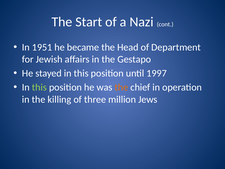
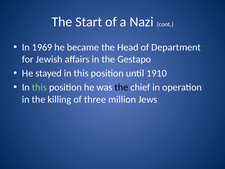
1951: 1951 -> 1969
1997: 1997 -> 1910
the at (121, 87) colour: orange -> black
